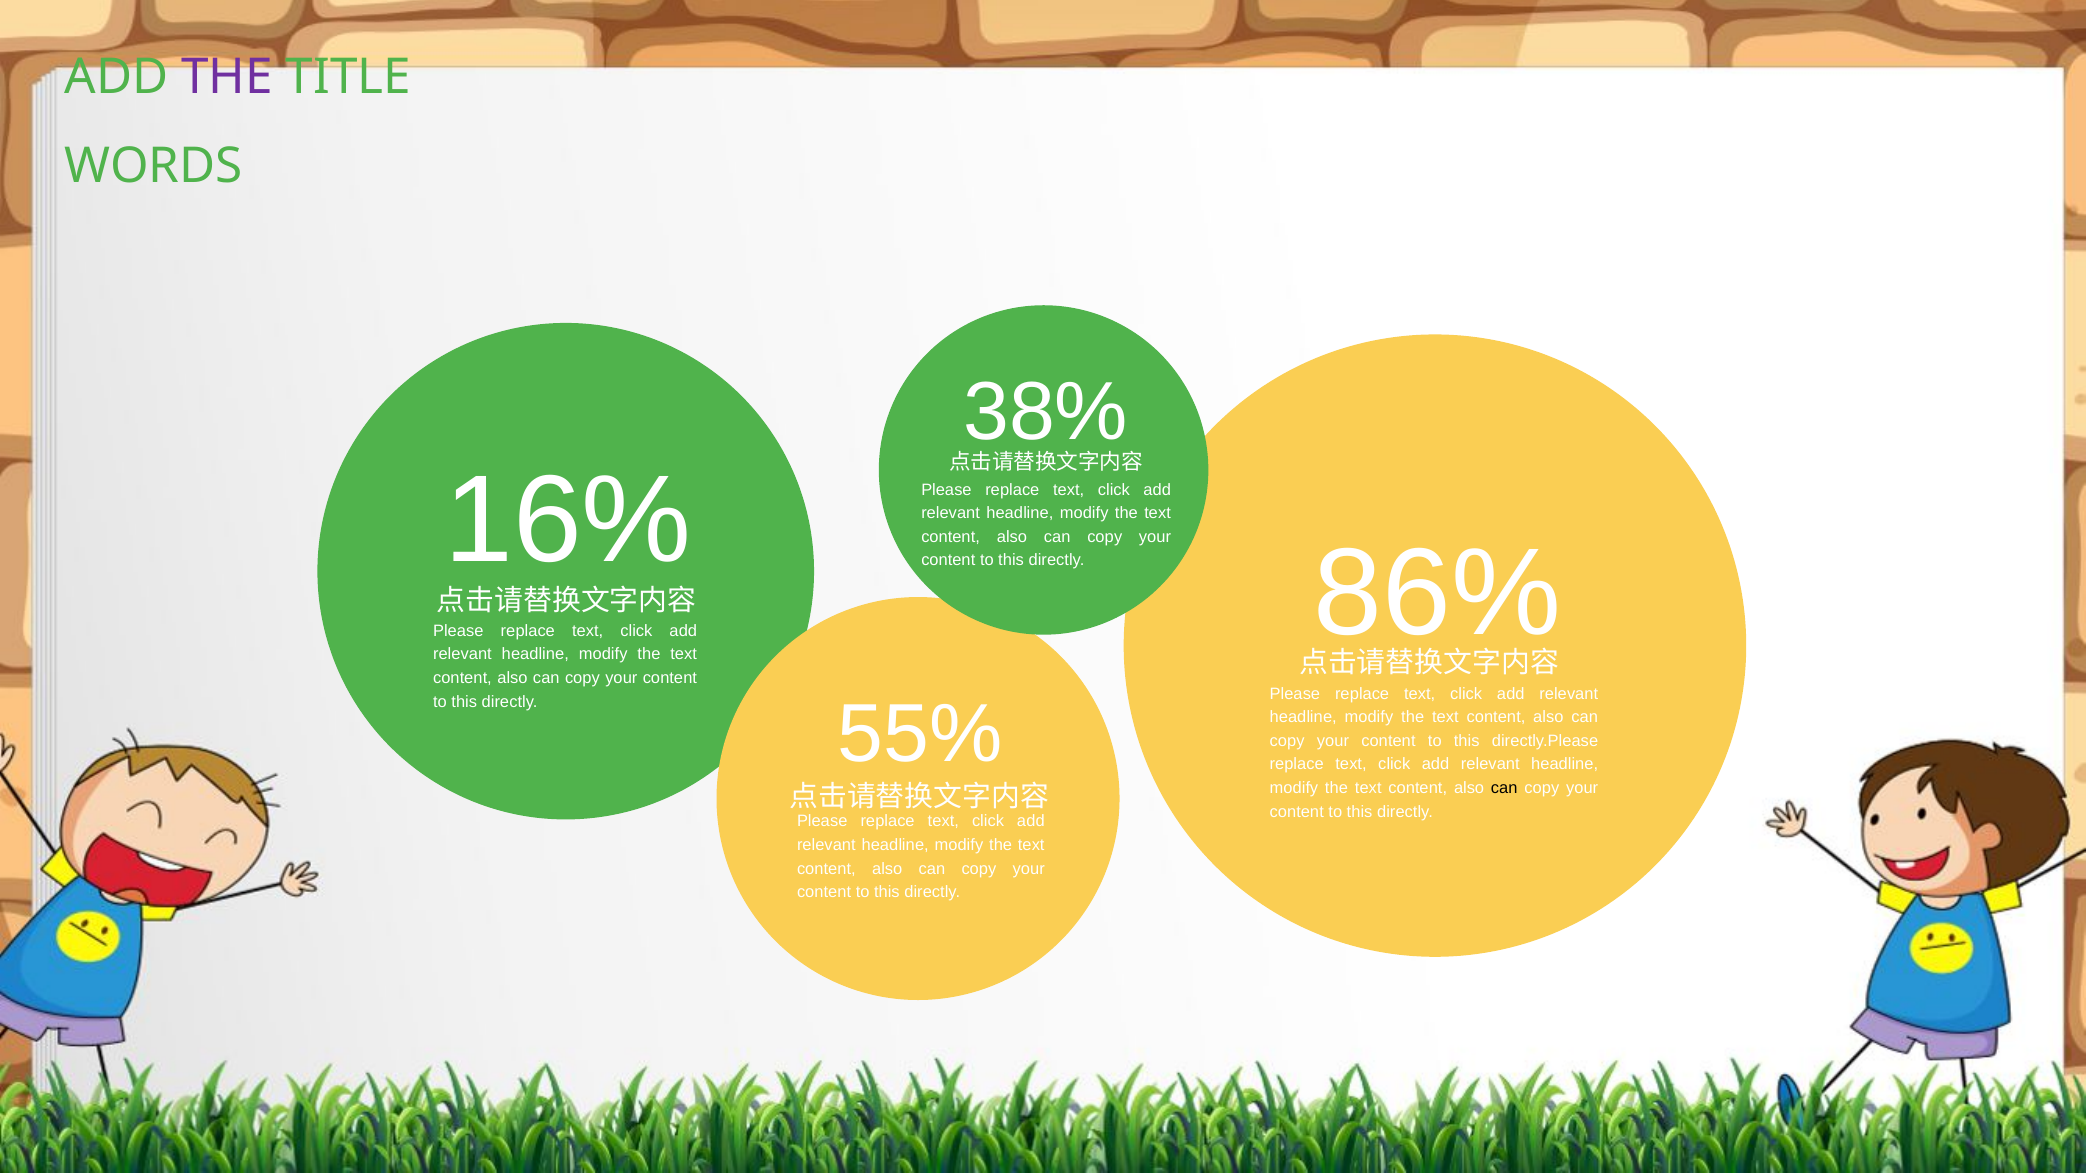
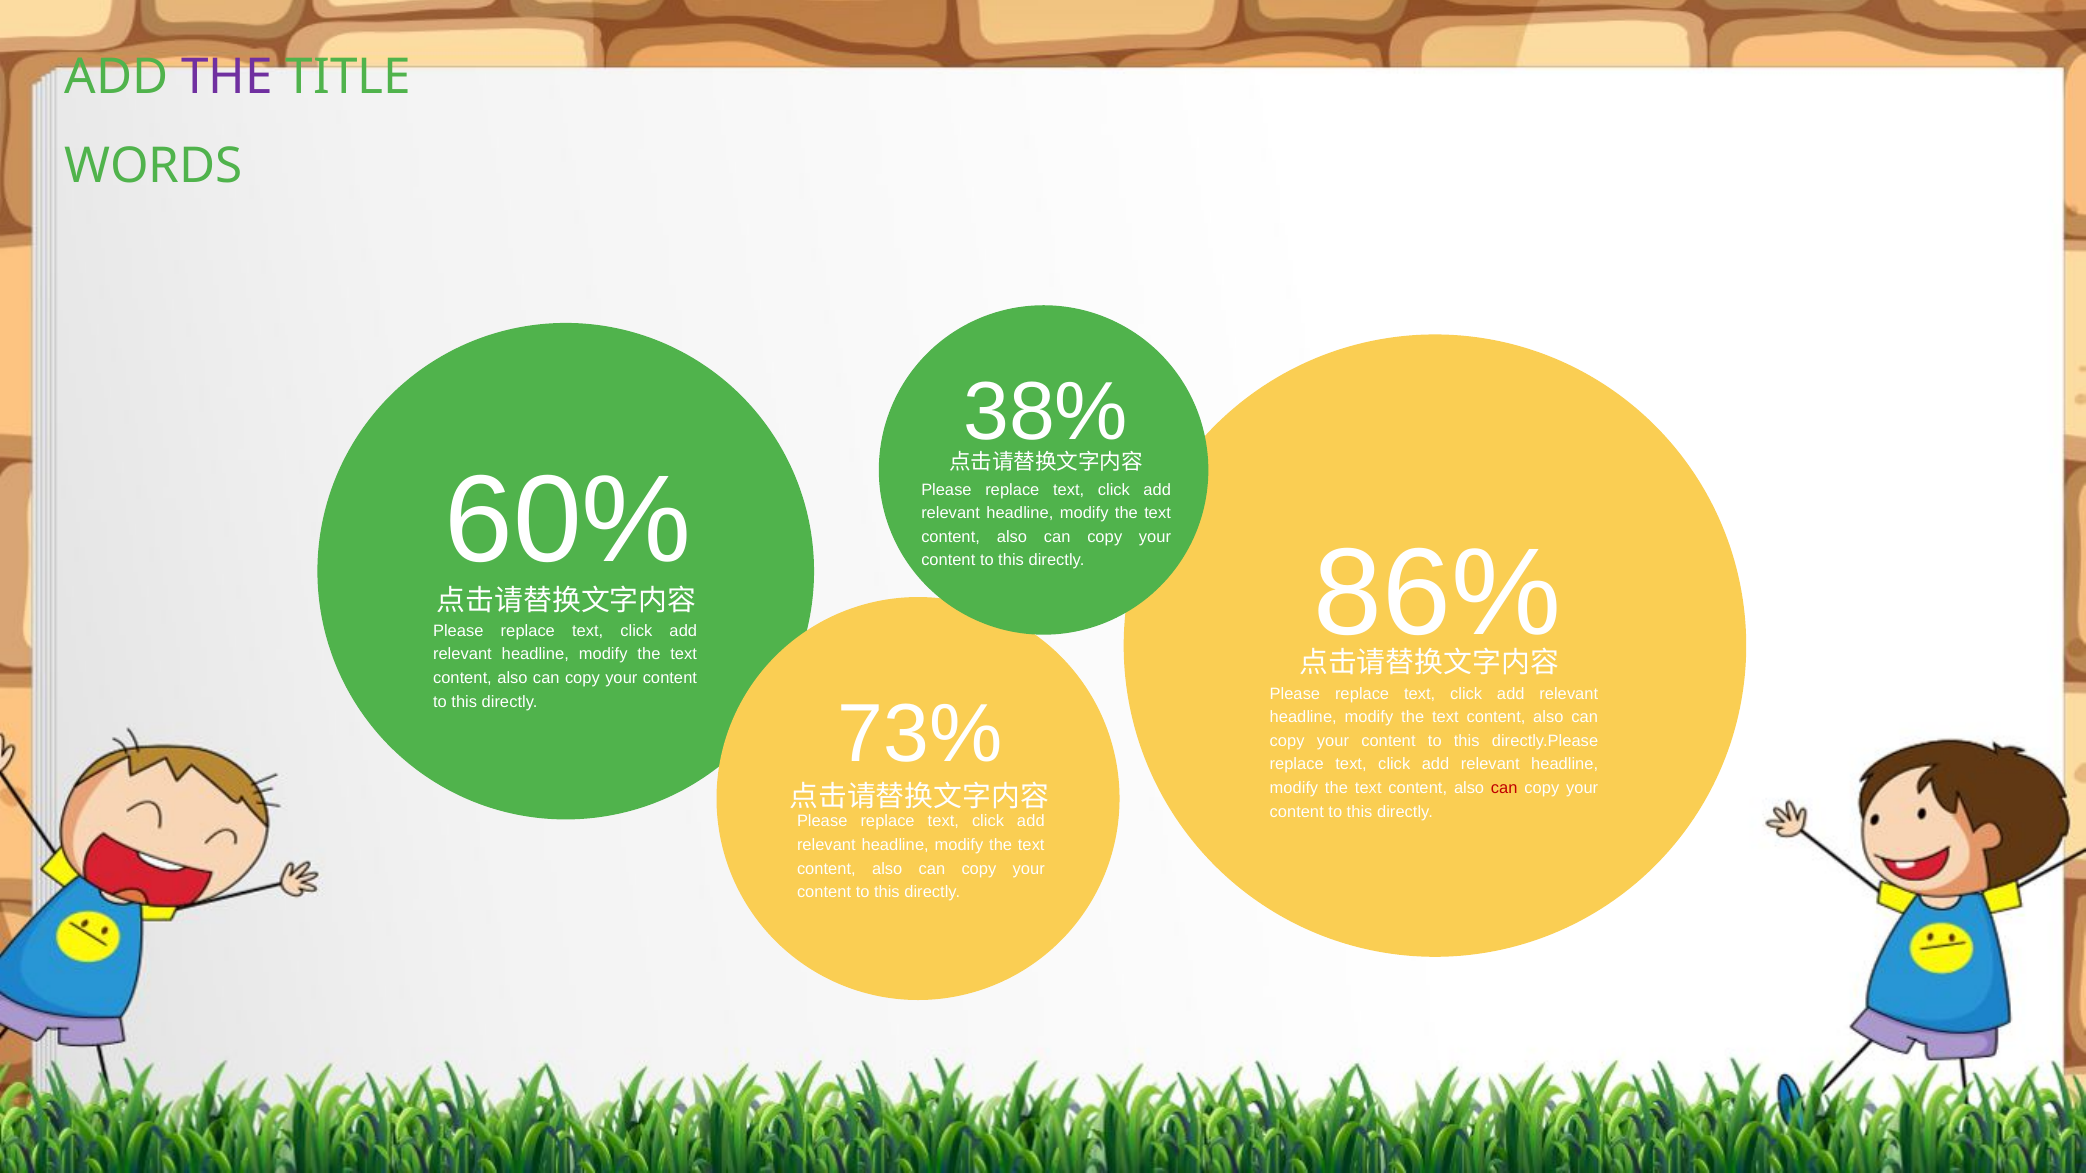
16%: 16% -> 60%
55%: 55% -> 73%
can at (1504, 788) colour: black -> red
